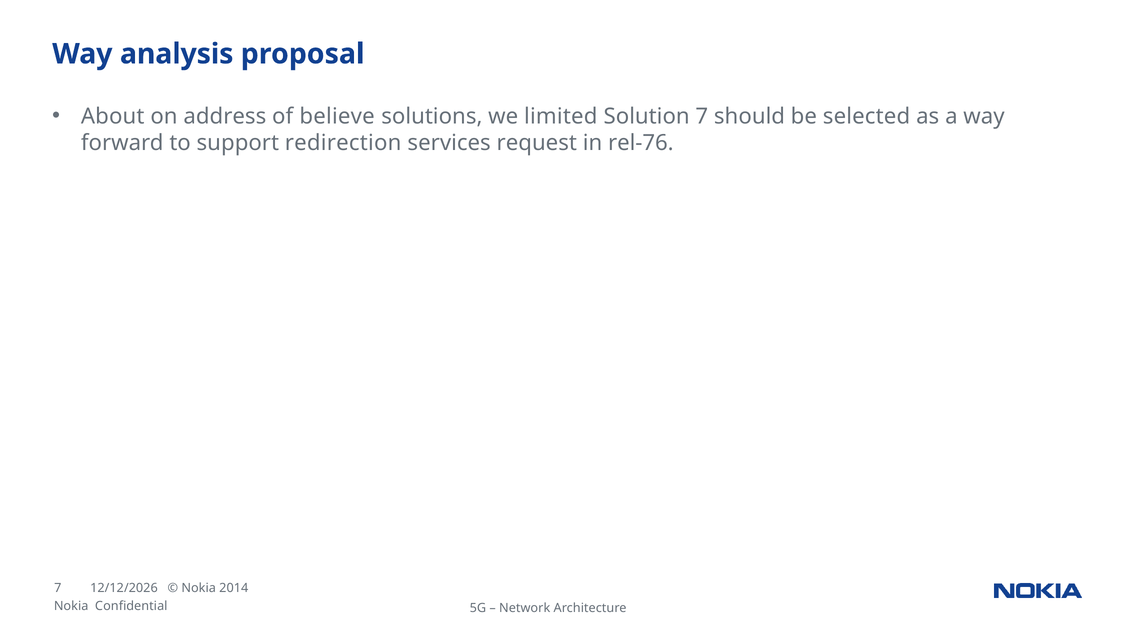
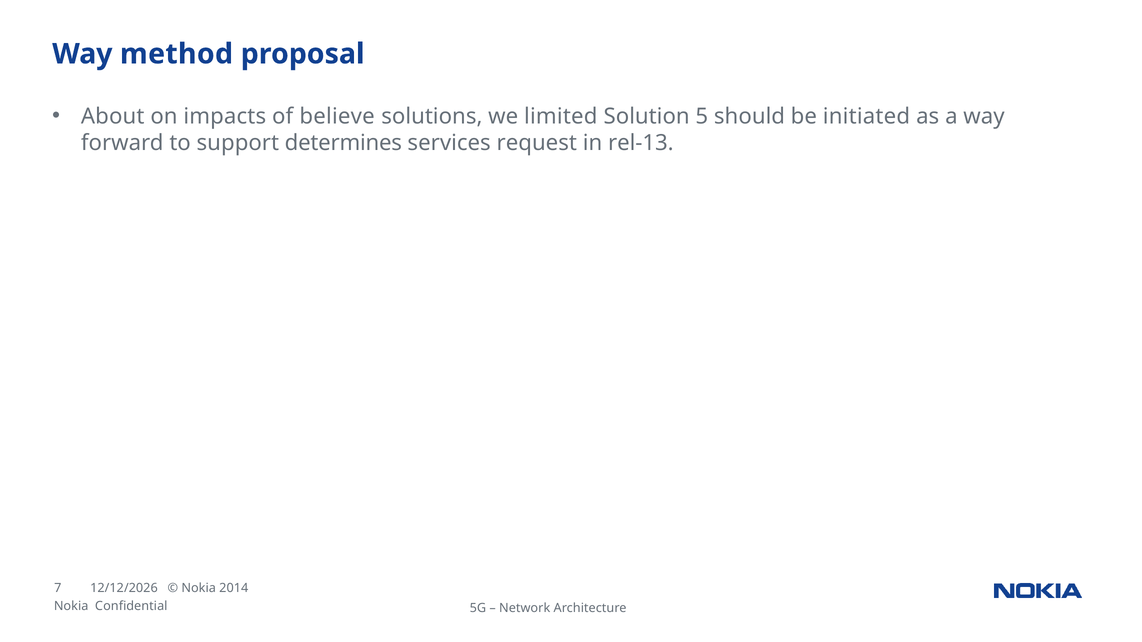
analysis: analysis -> method
address: address -> impacts
Solution 7: 7 -> 5
selected: selected -> initiated
redirection: redirection -> determines
rel-76: rel-76 -> rel-13
